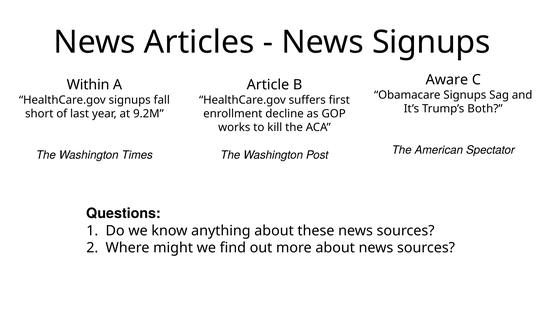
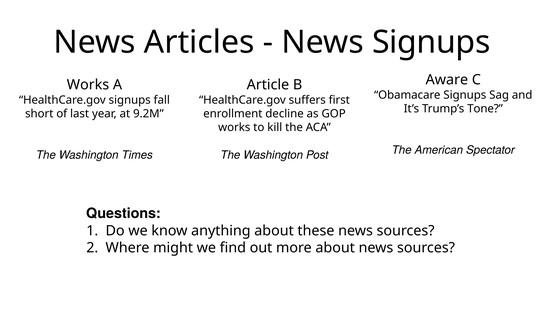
Within at (88, 85): Within -> Works
Both: Both -> Tone
